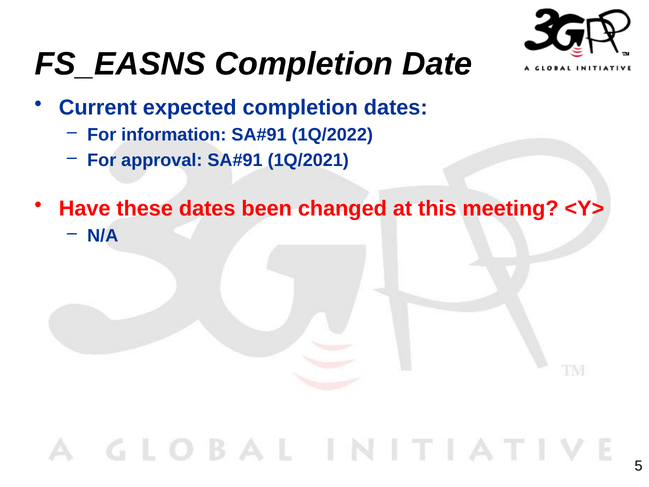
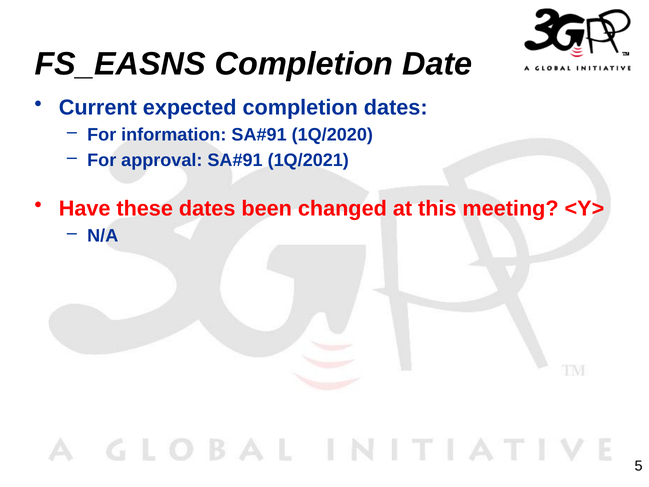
1Q/2022: 1Q/2022 -> 1Q/2020
